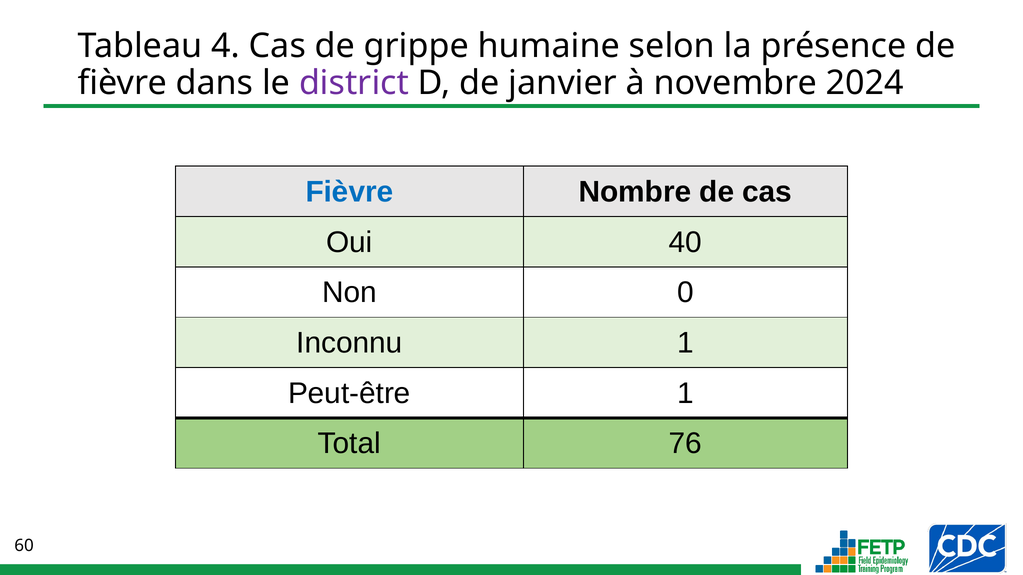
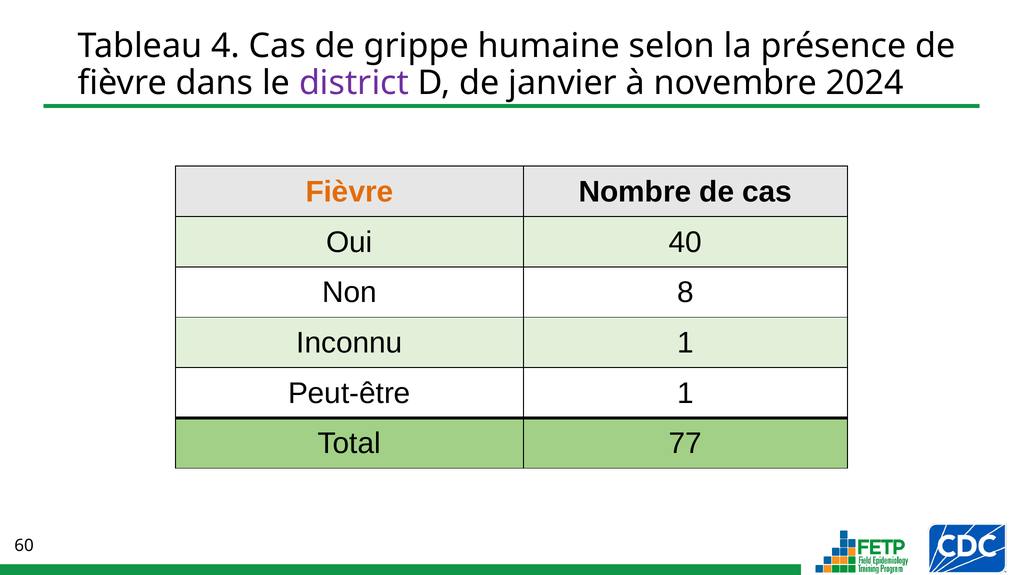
Fièvre at (349, 192) colour: blue -> orange
0: 0 -> 8
76: 76 -> 77
